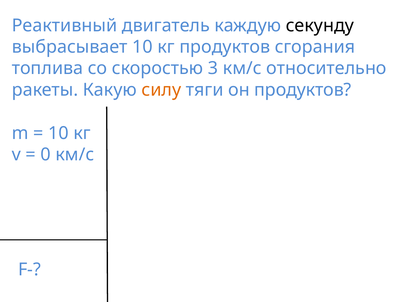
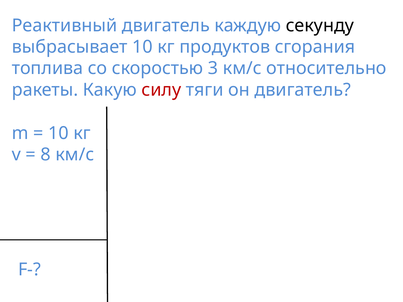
силу colour: orange -> red
он продуктов: продуктов -> двигатель
0: 0 -> 8
